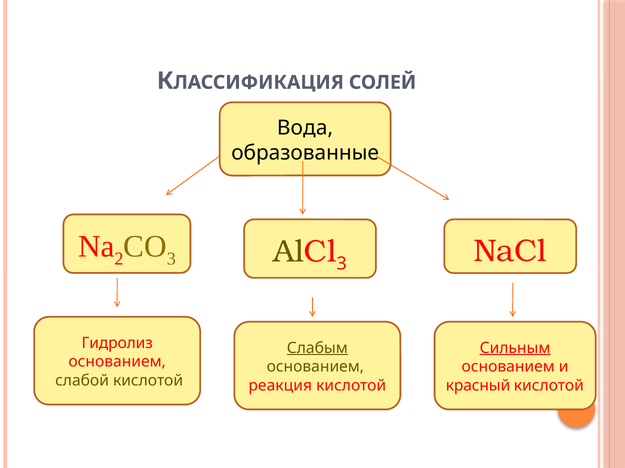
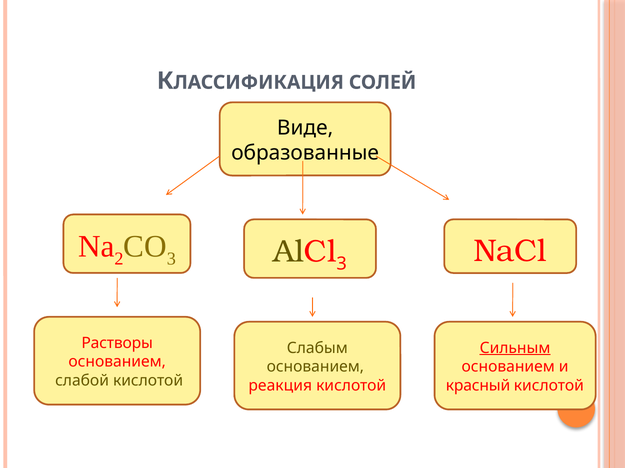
Вода: Вода -> Виде
Гидролиз: Гидролиз -> Растворы
Слабым underline: present -> none
